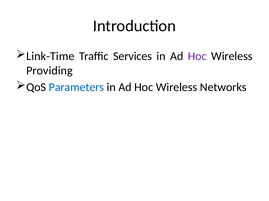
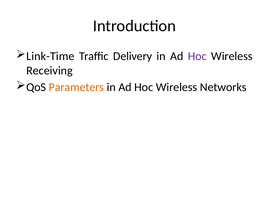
Services: Services -> Delivery
Providing: Providing -> Receiving
Parameters colour: blue -> orange
